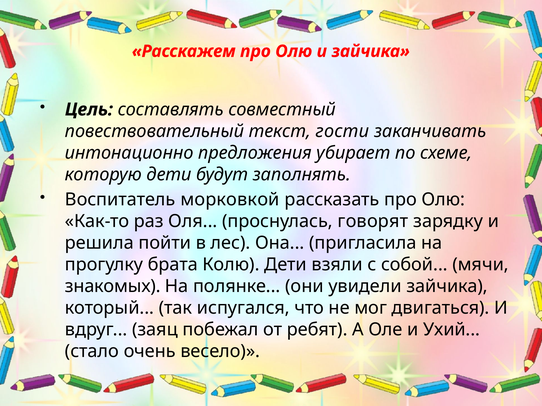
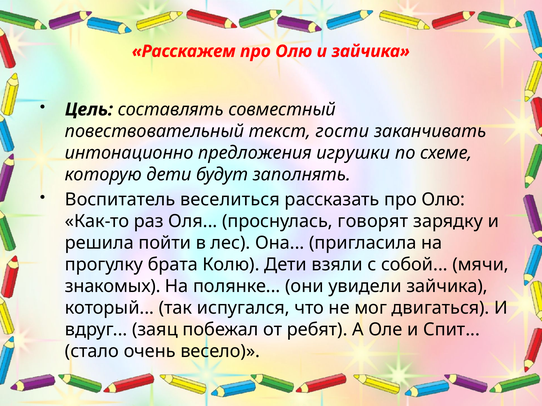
убирает: убирает -> игрушки
морковкой: морковкой -> веселиться
Ухий: Ухий -> Спит
